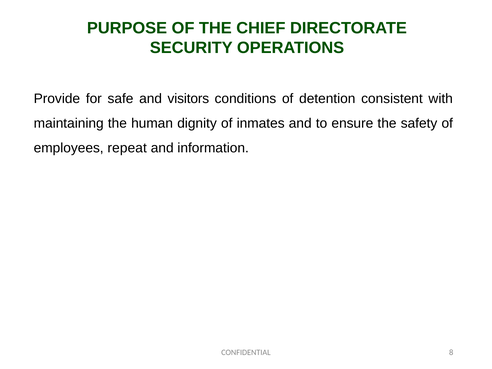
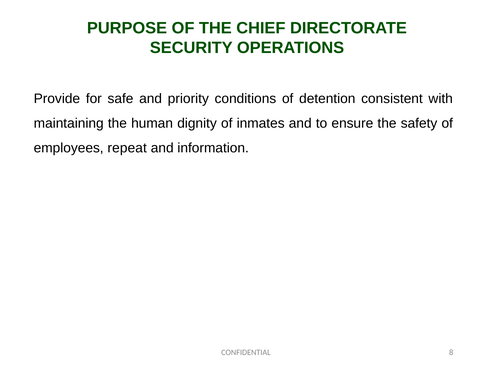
visitors: visitors -> priority
